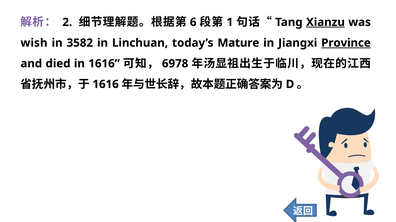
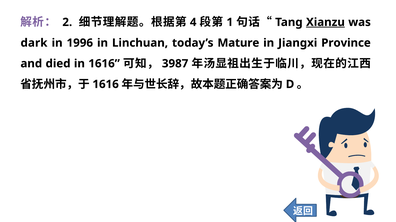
6: 6 -> 4
wish: wish -> dark
3582: 3582 -> 1996
Province underline: present -> none
6978: 6978 -> 3987
